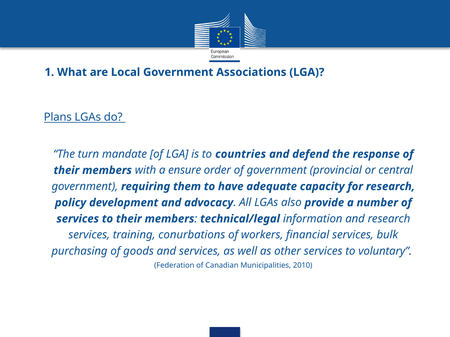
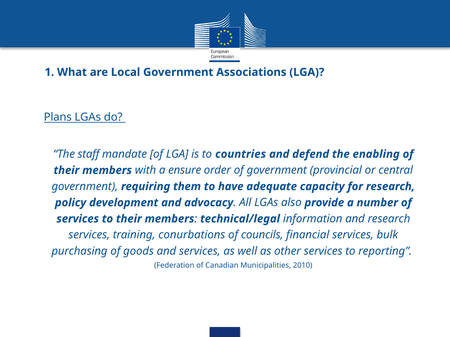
turn: turn -> staff
response: response -> enabling
workers: workers -> councils
voluntary: voluntary -> reporting
